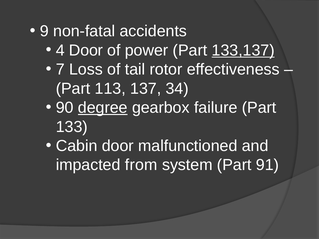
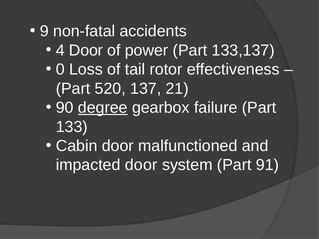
133,137 underline: present -> none
7: 7 -> 0
113: 113 -> 520
34: 34 -> 21
impacted from: from -> door
